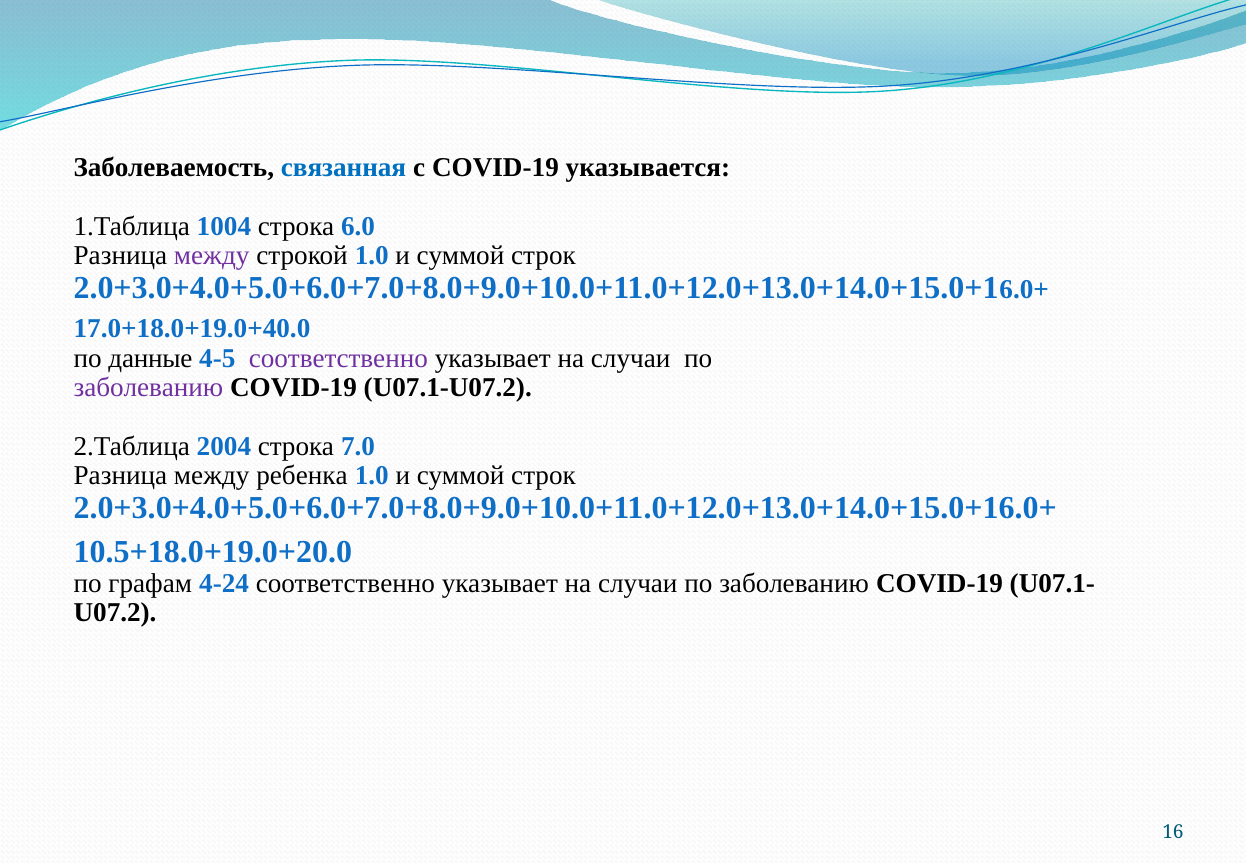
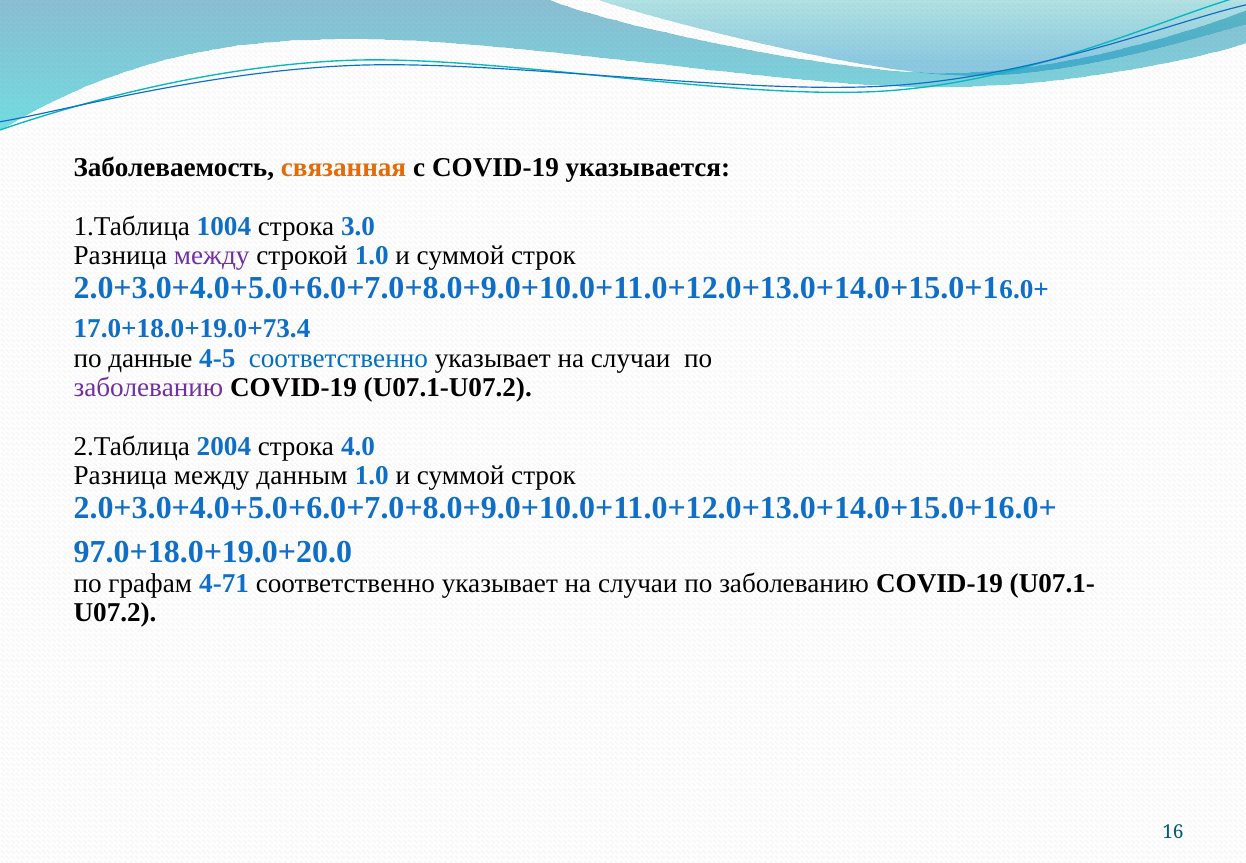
связанная colour: blue -> orange
6.0: 6.0 -> 3.0
17.0+18.0+19.0+40.0: 17.0+18.0+19.0+40.0 -> 17.0+18.0+19.0+73.4
соответственно at (338, 358) colour: purple -> blue
7.0: 7.0 -> 4.0
ребенка: ребенка -> данным
10.5+18.0+19.0+20.0: 10.5+18.0+19.0+20.0 -> 97.0+18.0+19.0+20.0
4-24: 4-24 -> 4-71
